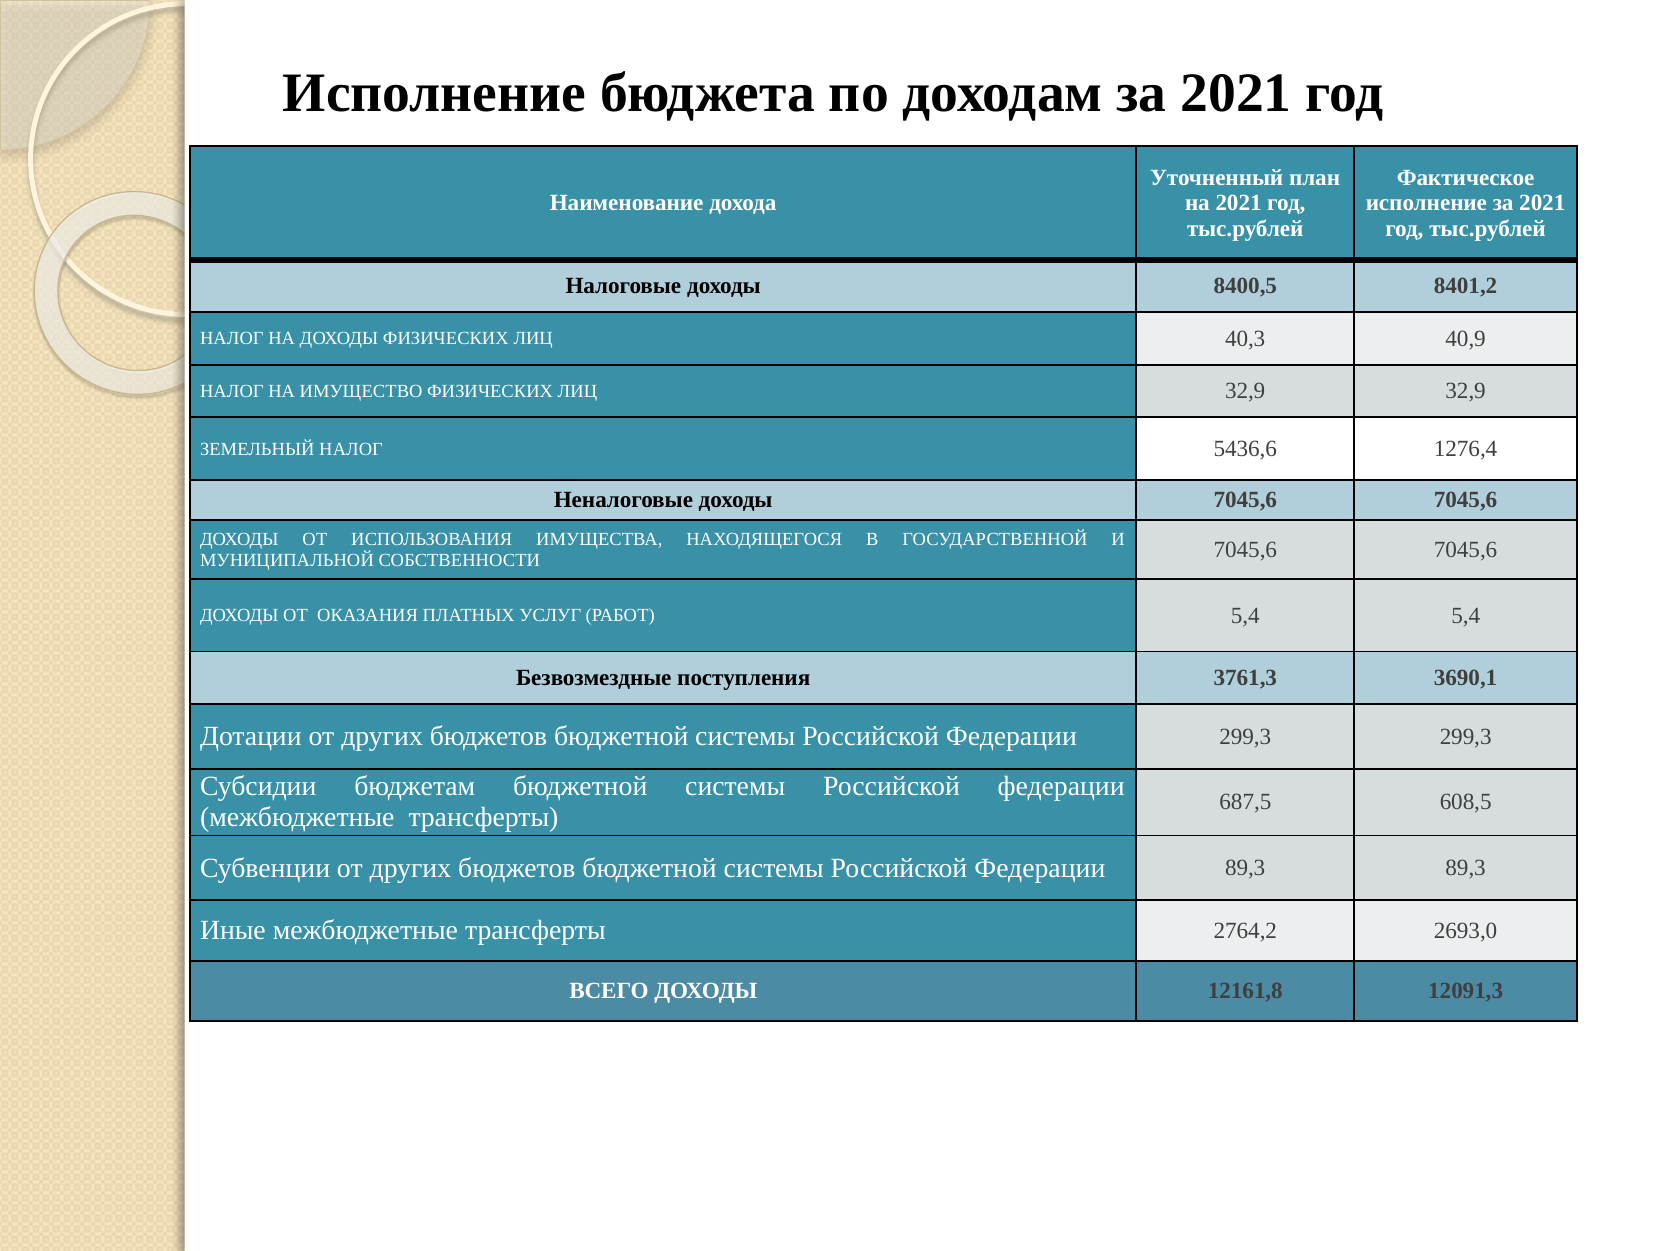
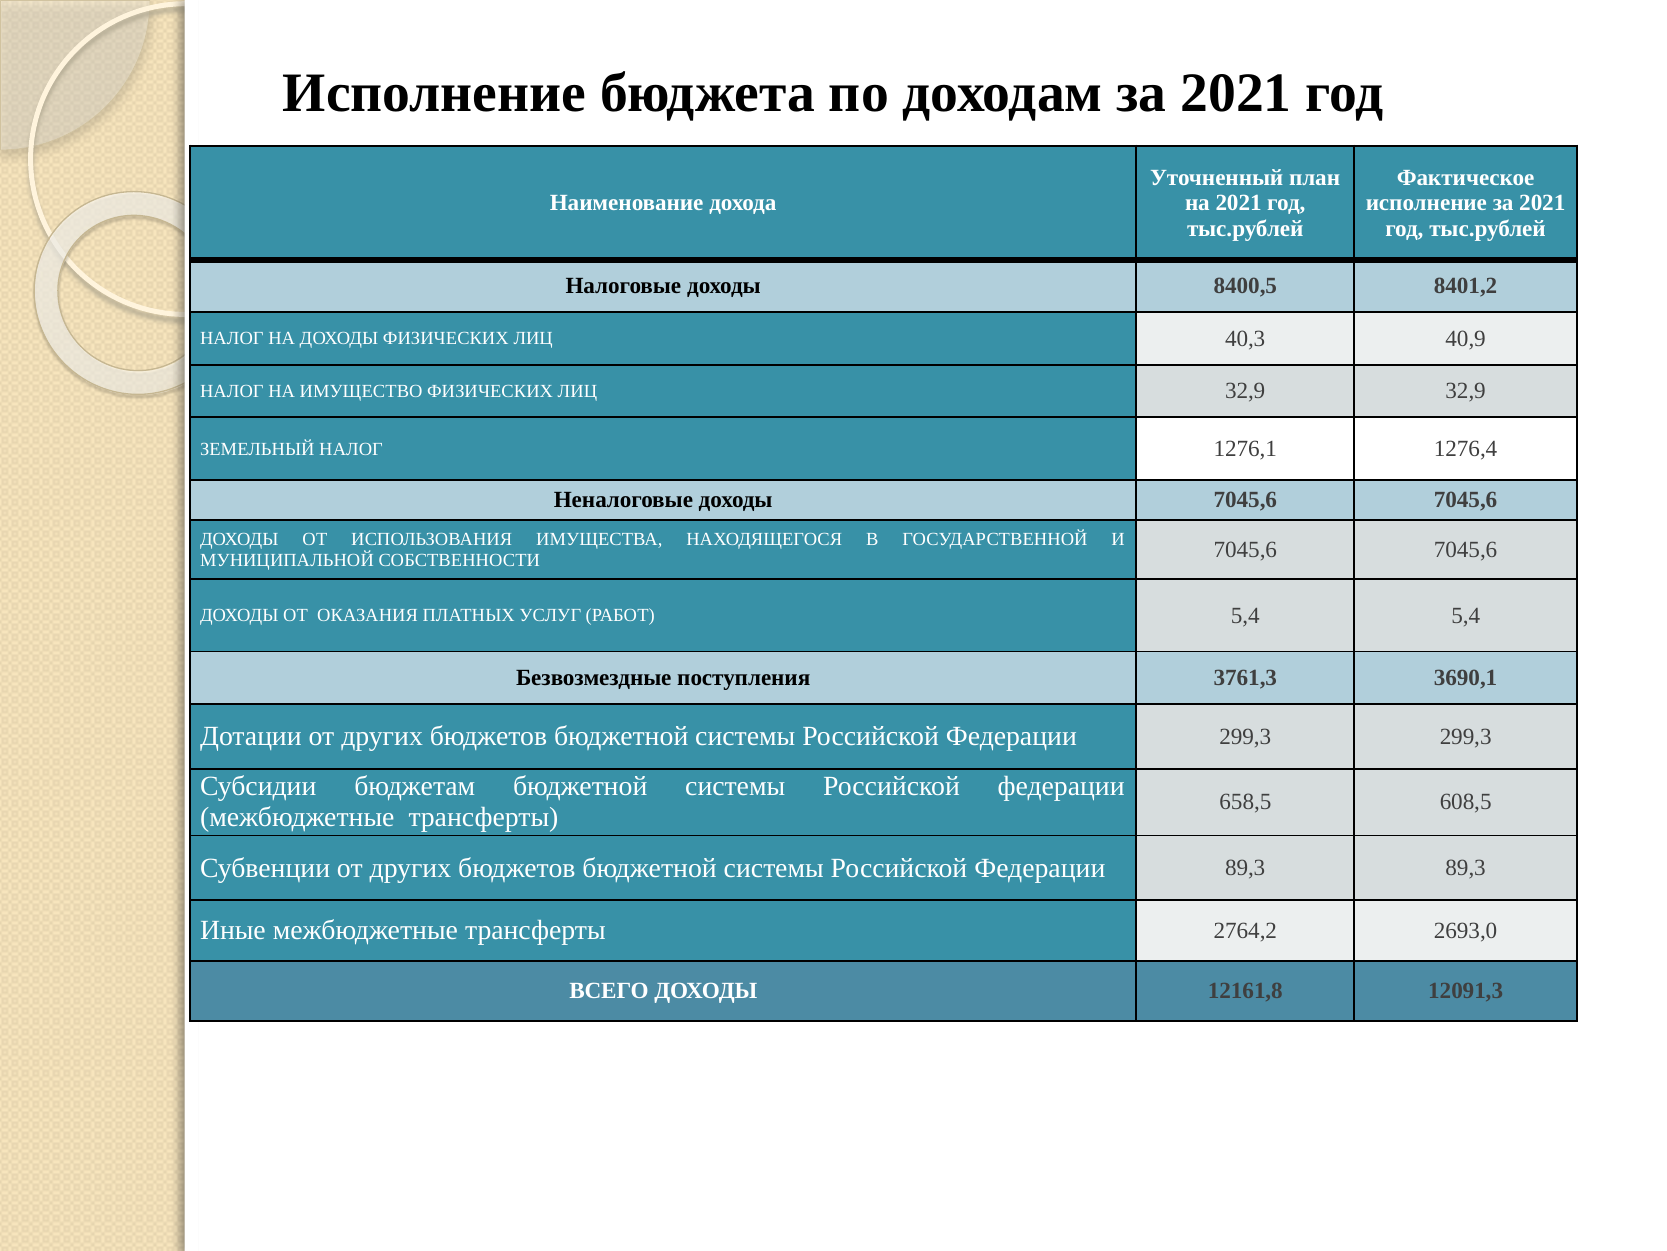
5436,6: 5436,6 -> 1276,1
687,5: 687,5 -> 658,5
